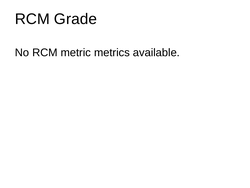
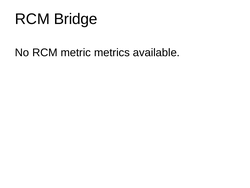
Grade: Grade -> Bridge
